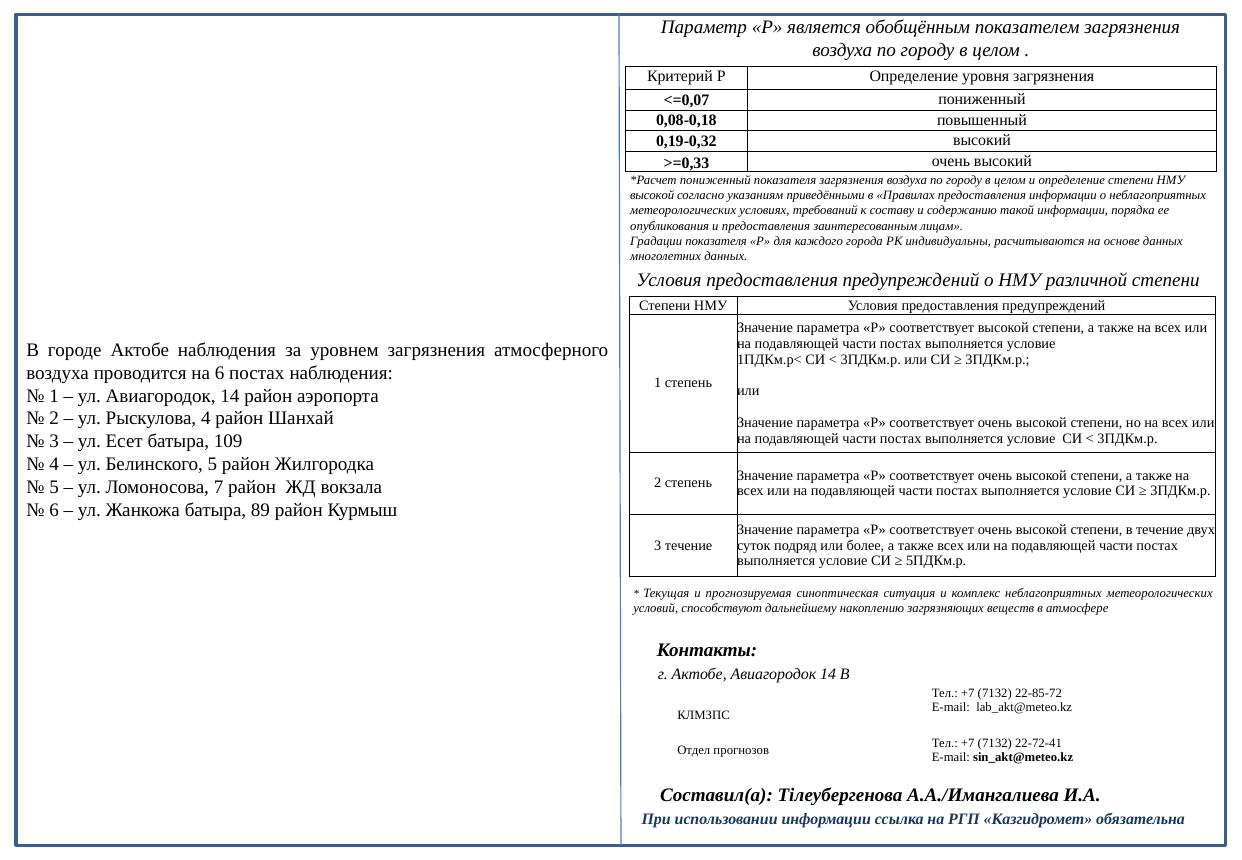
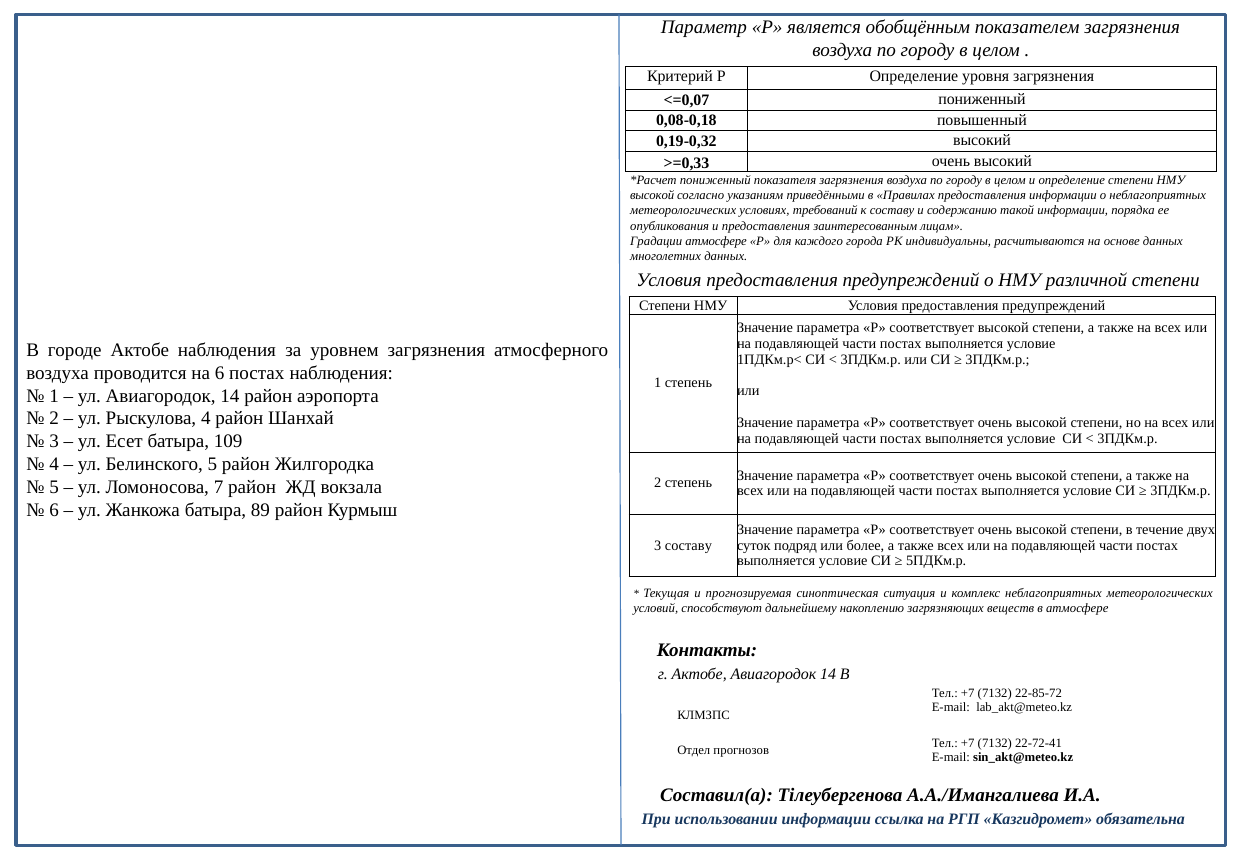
Градации показателя: показателя -> атмосфере
3 течение: течение -> составу
